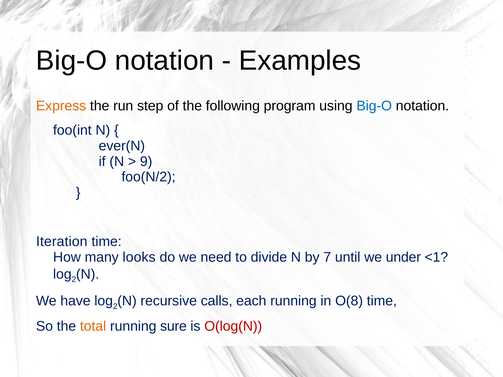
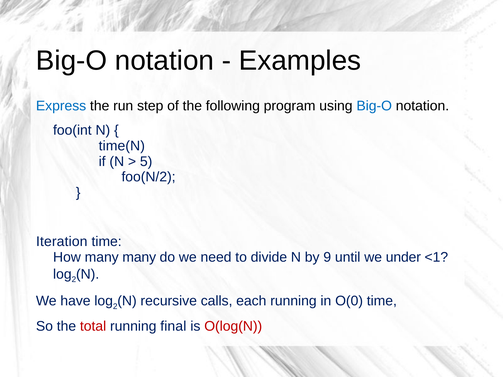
Express colour: orange -> blue
ever(N: ever(N -> time(N
9: 9 -> 5
many looks: looks -> many
7: 7 -> 9
O(8: O(8 -> O(0
total colour: orange -> red
sure: sure -> final
